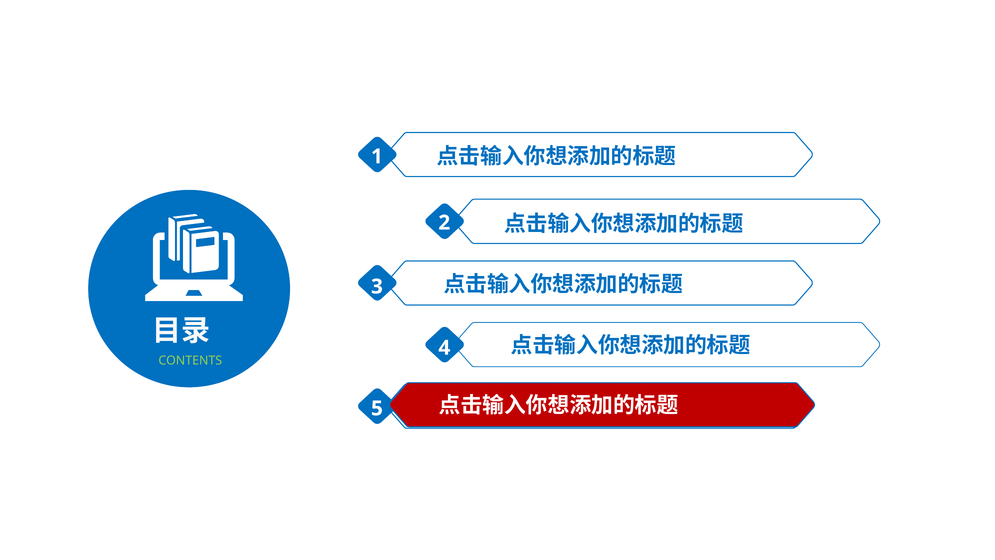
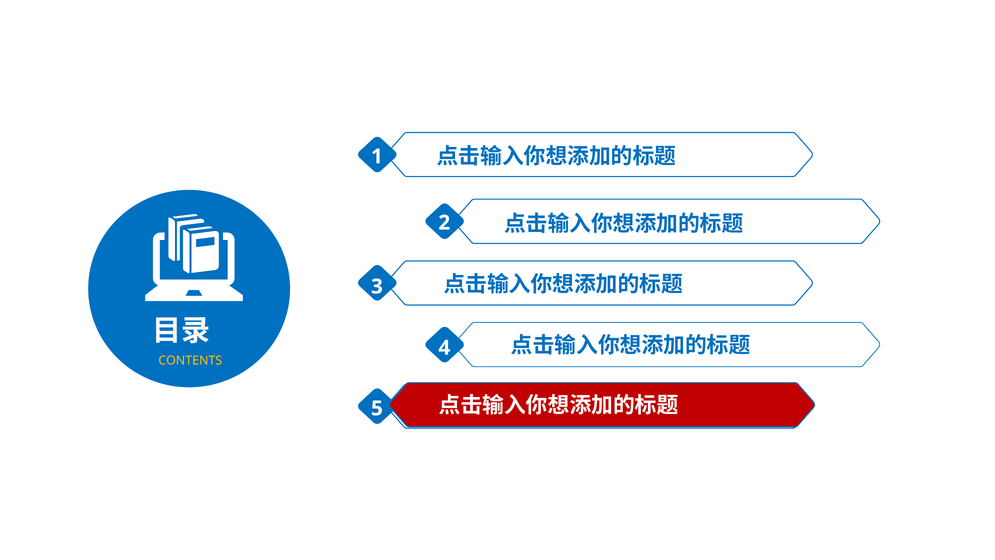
CONTENTS colour: light green -> yellow
